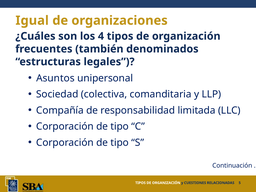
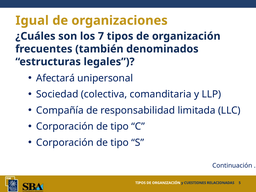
4: 4 -> 7
Asuntos: Asuntos -> Afectará
